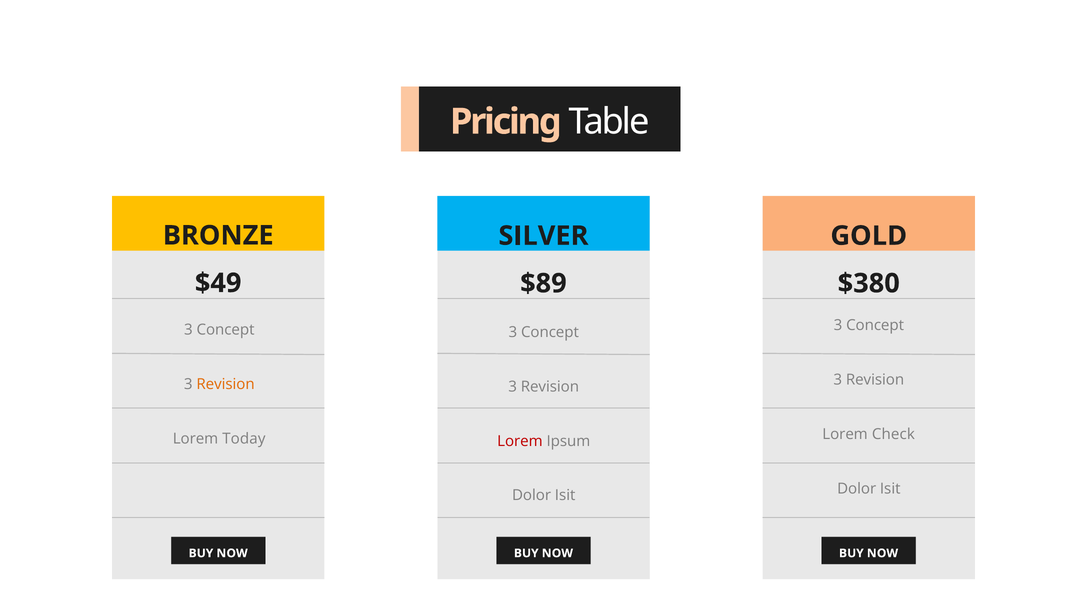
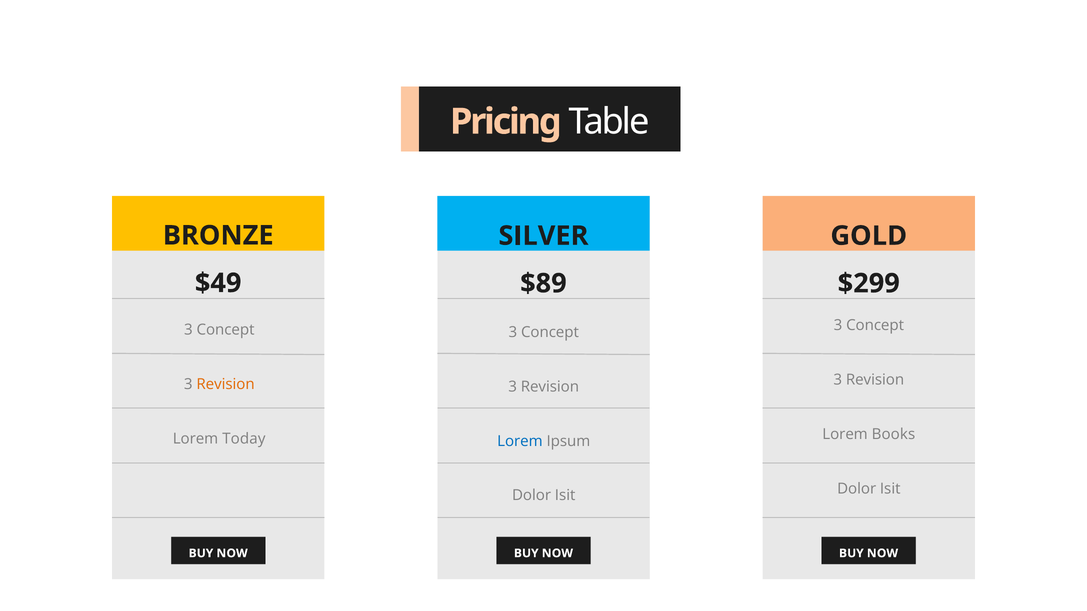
$380: $380 -> $299
Check: Check -> Books
Lorem at (520, 441) colour: red -> blue
